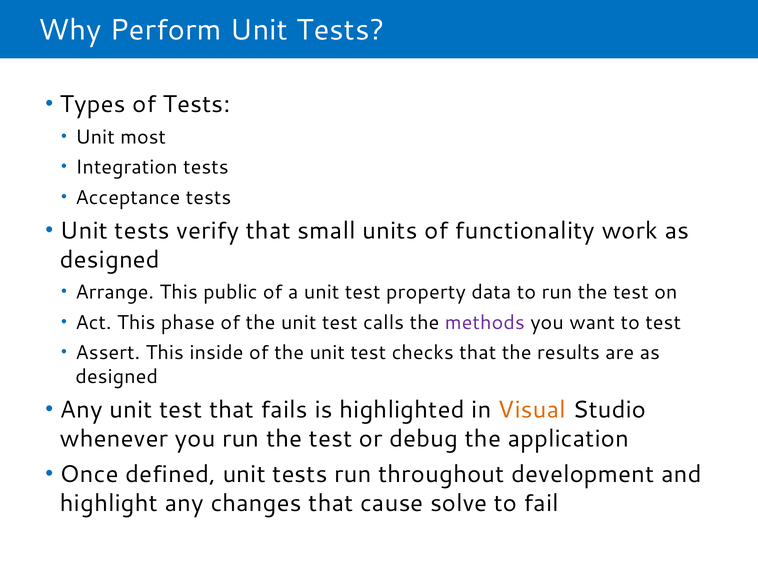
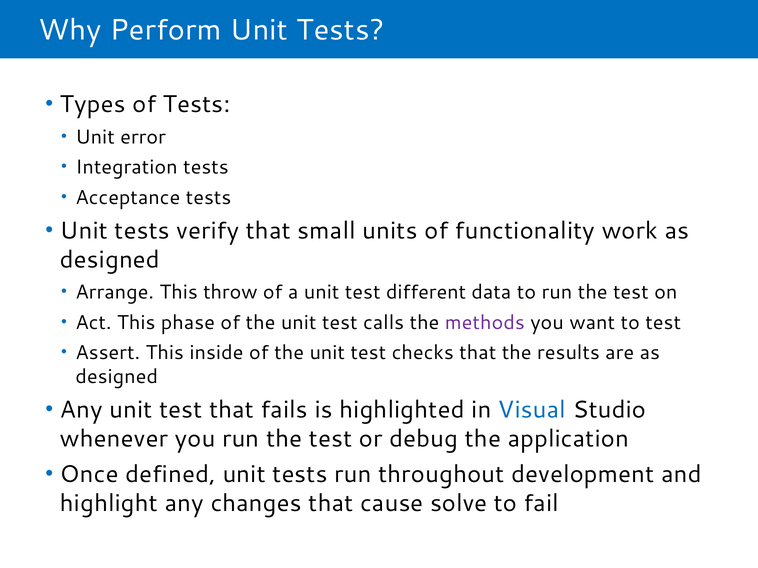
most: most -> error
public: public -> throw
property: property -> different
Visual colour: orange -> blue
